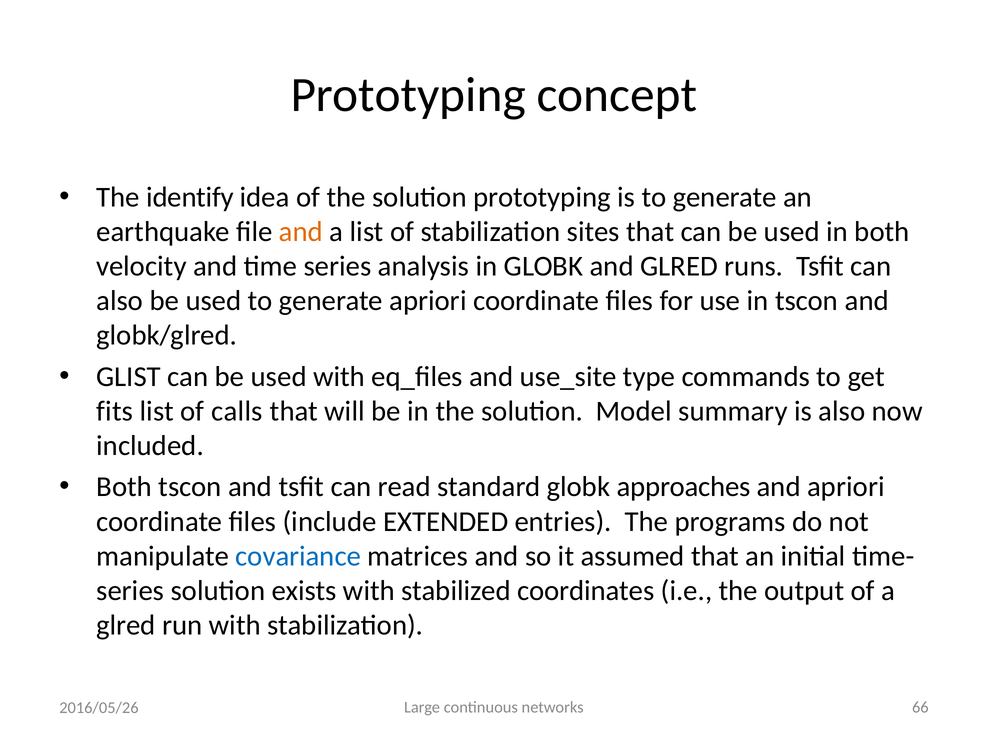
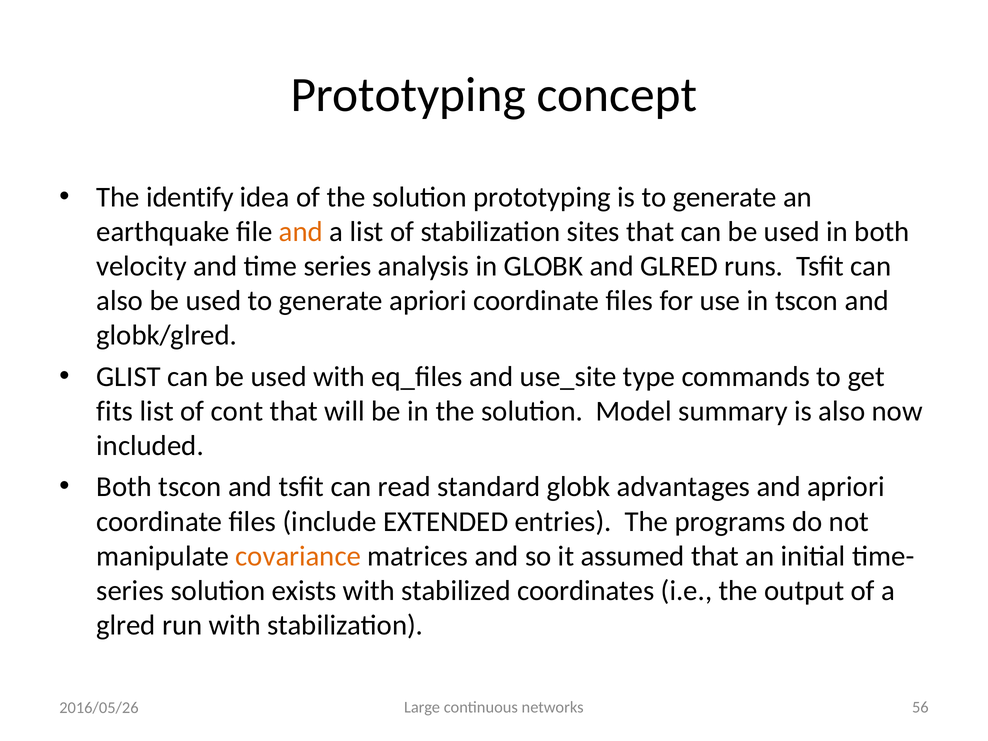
calls: calls -> cont
approaches: approaches -> advantages
covariance colour: blue -> orange
66: 66 -> 56
